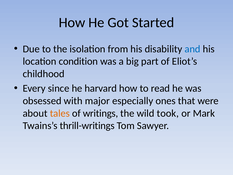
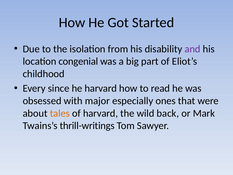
and colour: blue -> purple
condition: condition -> congenial
of writings: writings -> harvard
took: took -> back
